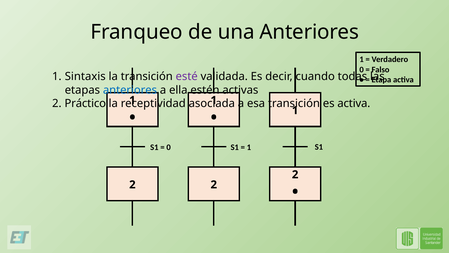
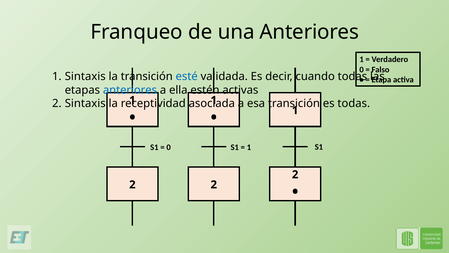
esté colour: purple -> blue
2 Práctico: Práctico -> Sintaxis
es activa: activa -> todas
